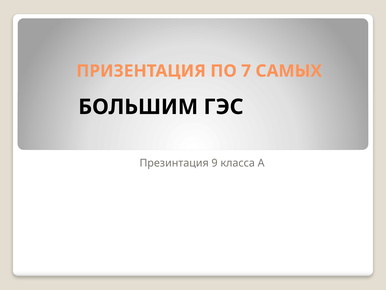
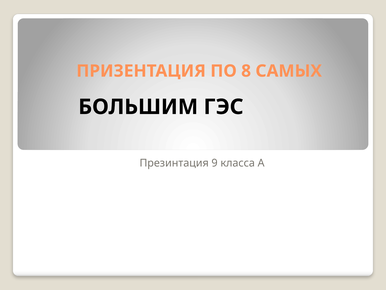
7: 7 -> 8
